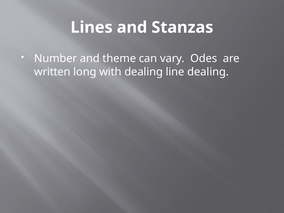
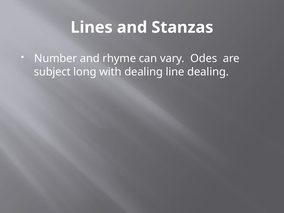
theme: theme -> rhyme
written: written -> subject
